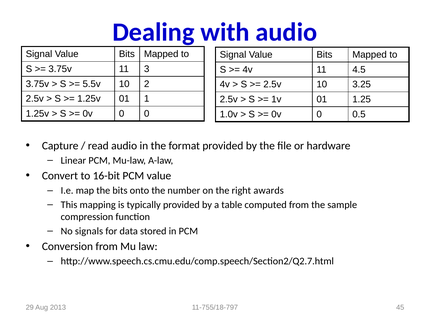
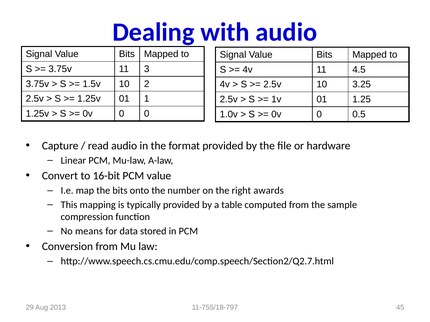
5.5v: 5.5v -> 1.5v
signals: signals -> means
